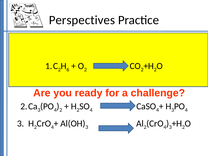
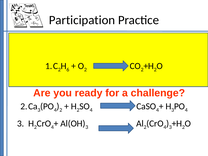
Perspectives: Perspectives -> Participation
